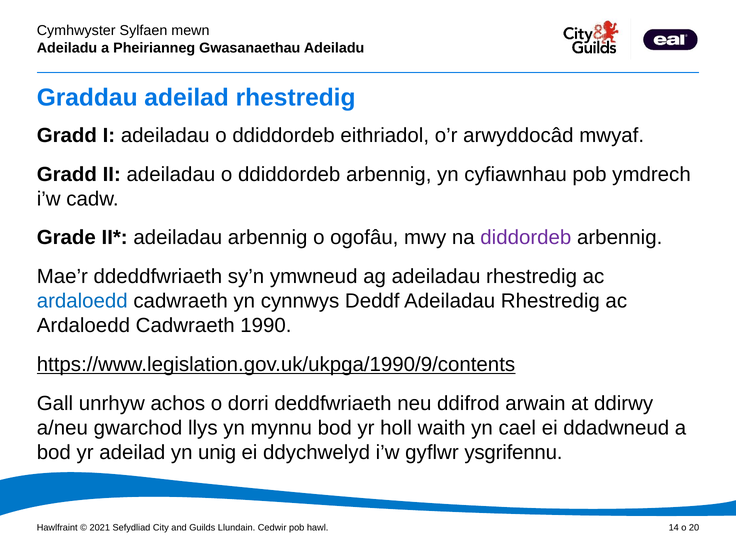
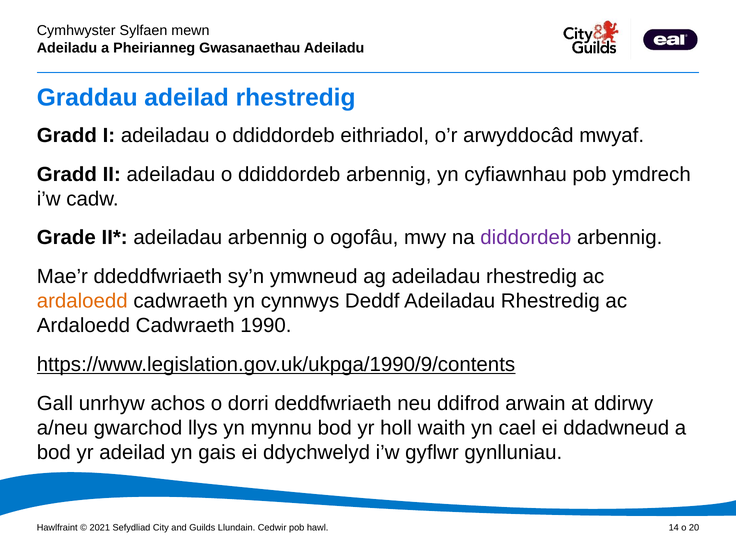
ardaloedd at (82, 301) colour: blue -> orange
unig: unig -> gais
ysgrifennu: ysgrifennu -> gynlluniau
